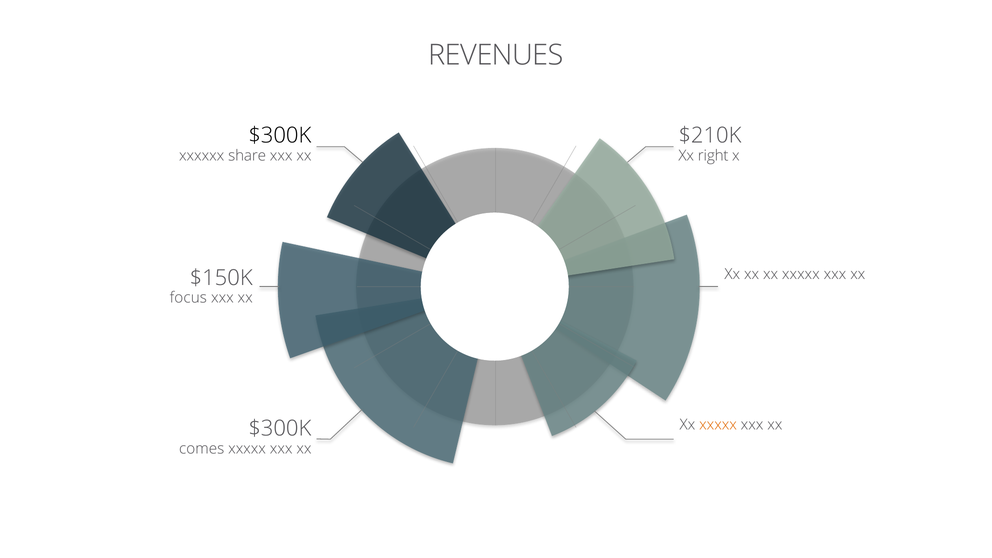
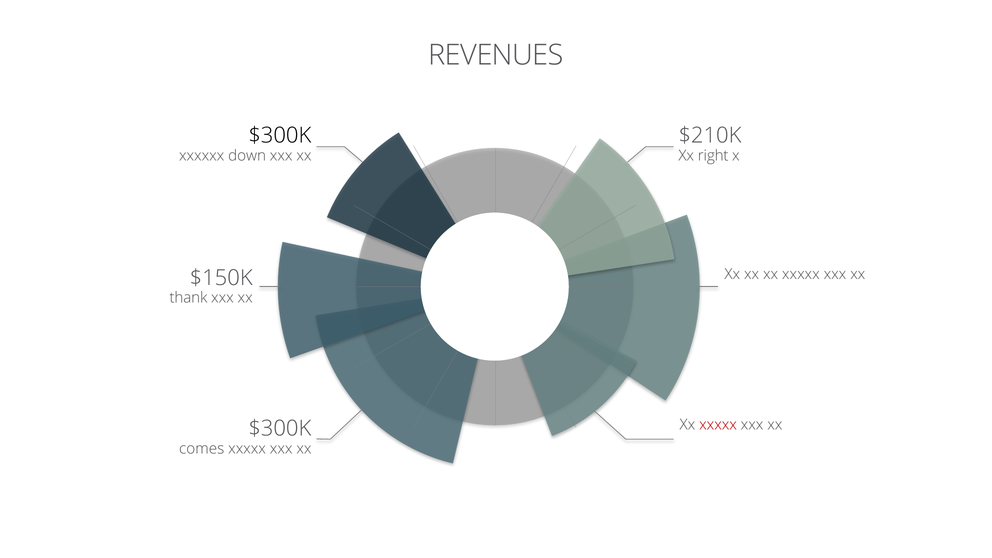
share: share -> down
focus: focus -> thank
xxxxx at (718, 425) colour: orange -> red
